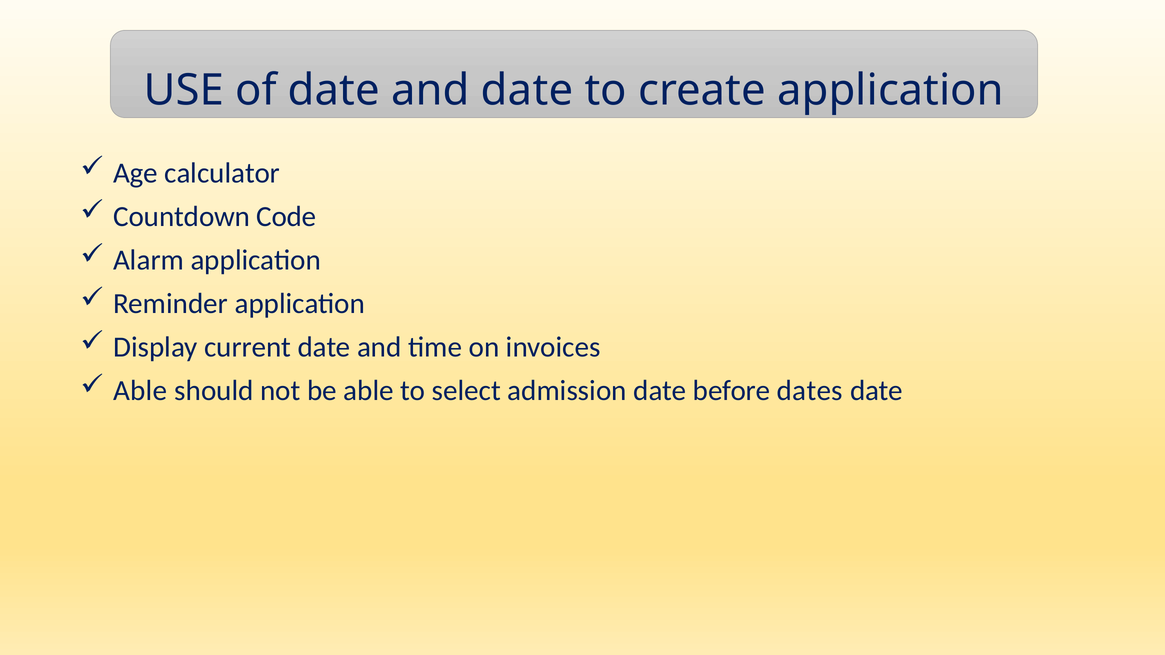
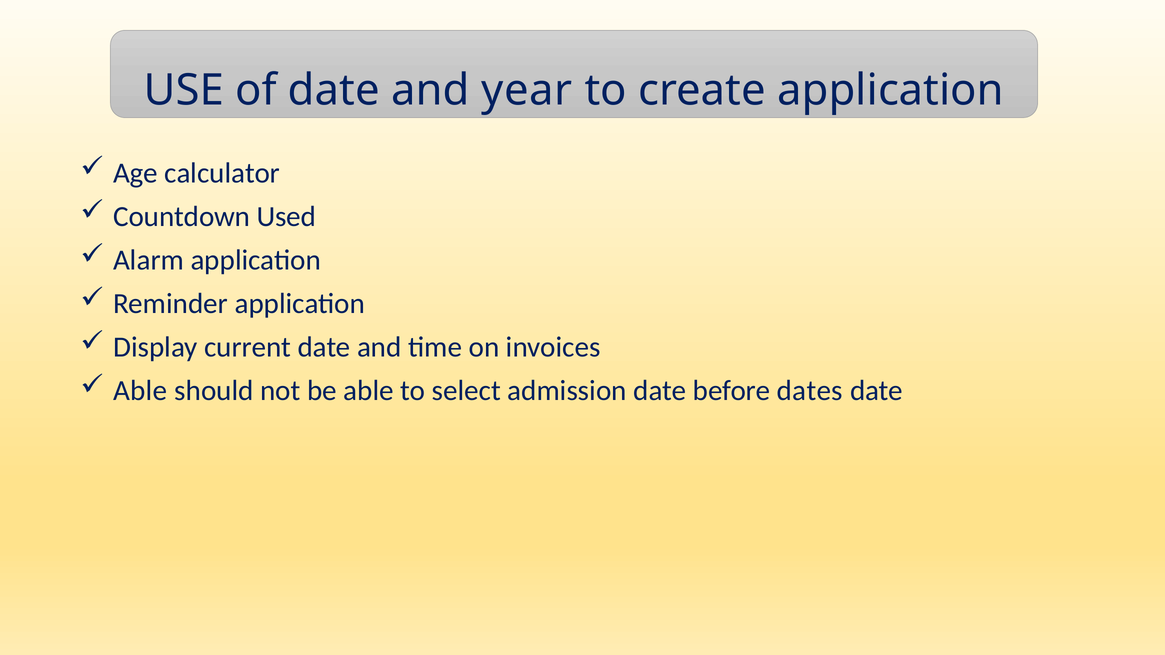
and date: date -> year
Code: Code -> Used
